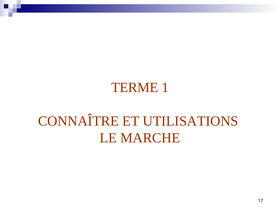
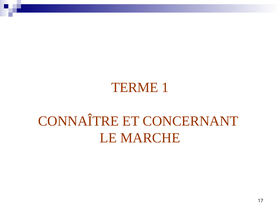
UTILISATIONS: UTILISATIONS -> CONCERNANT
